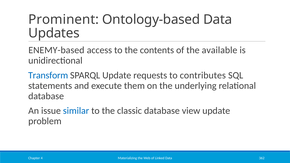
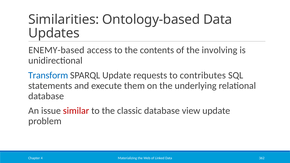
Prominent: Prominent -> Similarities
available: available -> involving
similar colour: blue -> red
